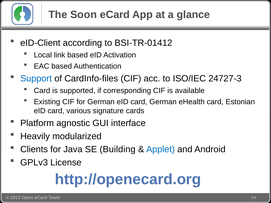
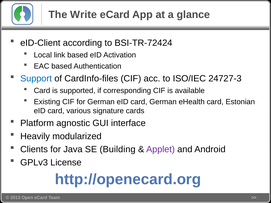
Soon: Soon -> Write
BSI-TR-01412: BSI-TR-01412 -> BSI-TR-72424
Applet colour: blue -> purple
